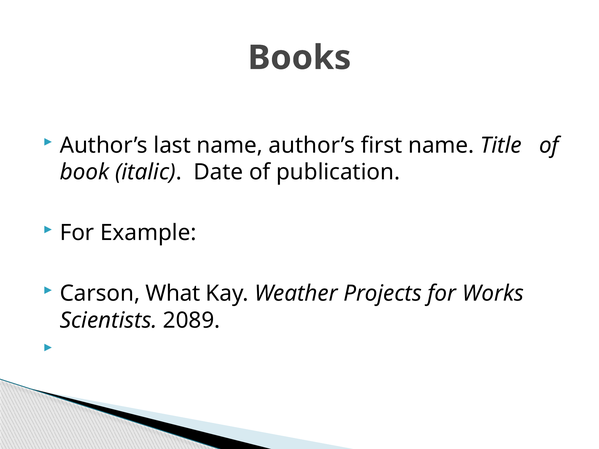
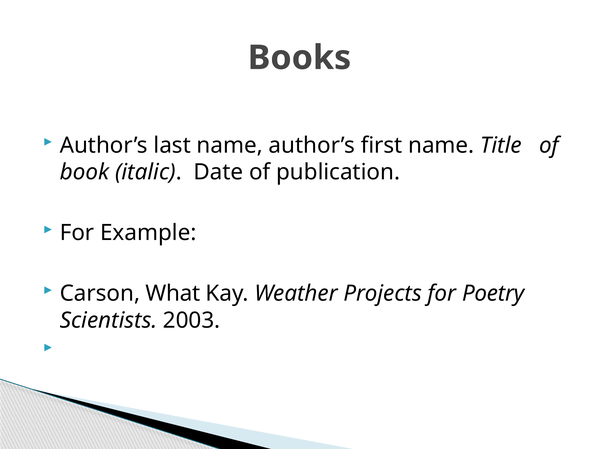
Works: Works -> Poetry
2089: 2089 -> 2003
